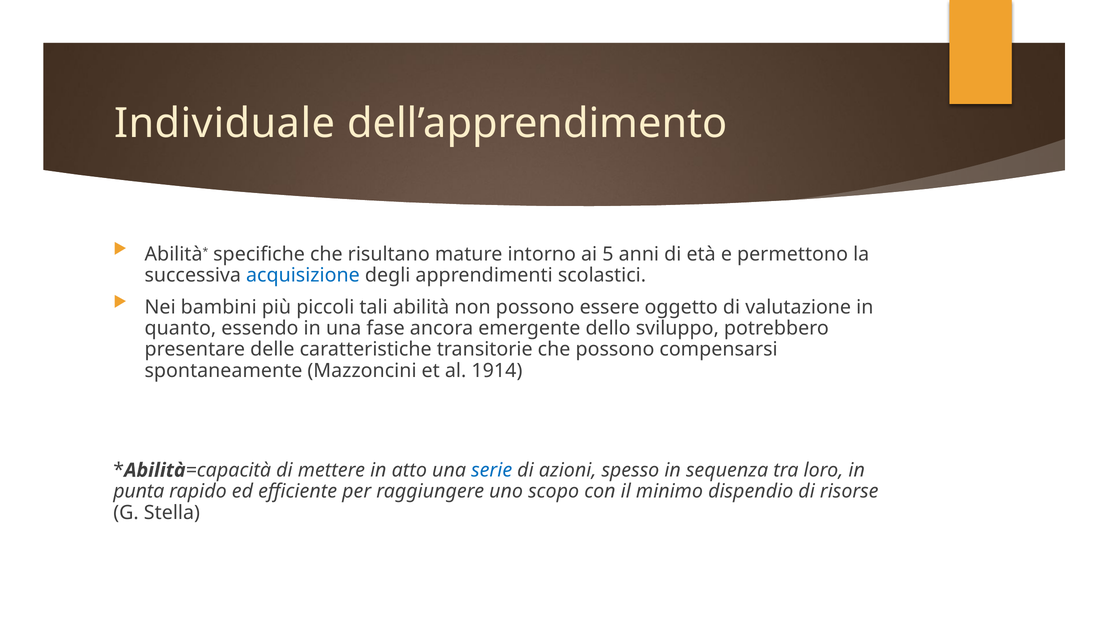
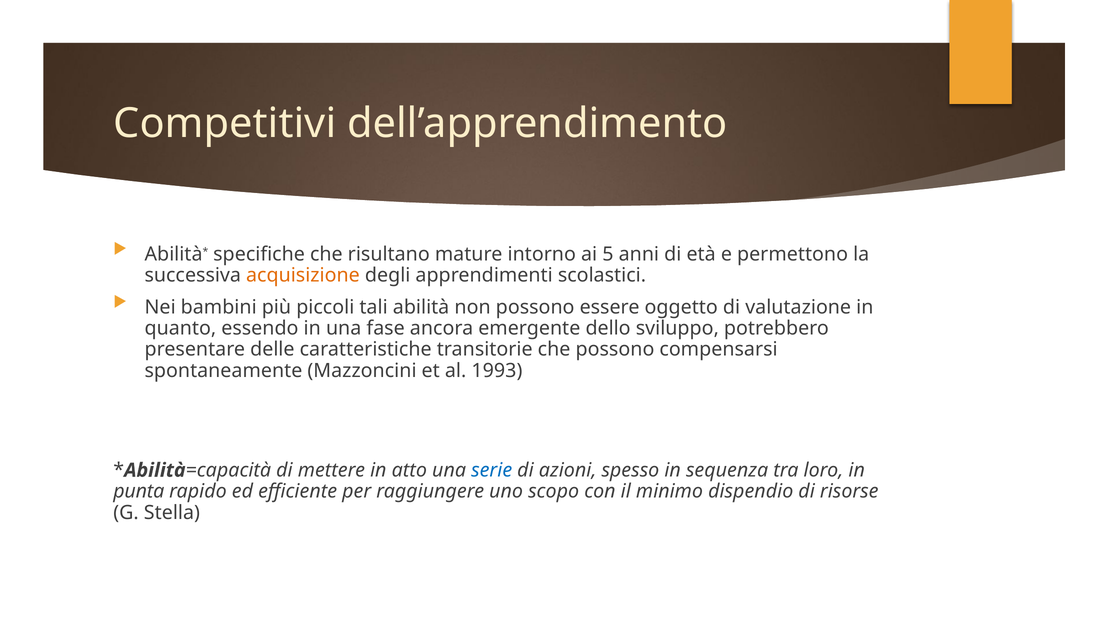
Individuale: Individuale -> Competitivi
acquisizione colour: blue -> orange
1914: 1914 -> 1993
